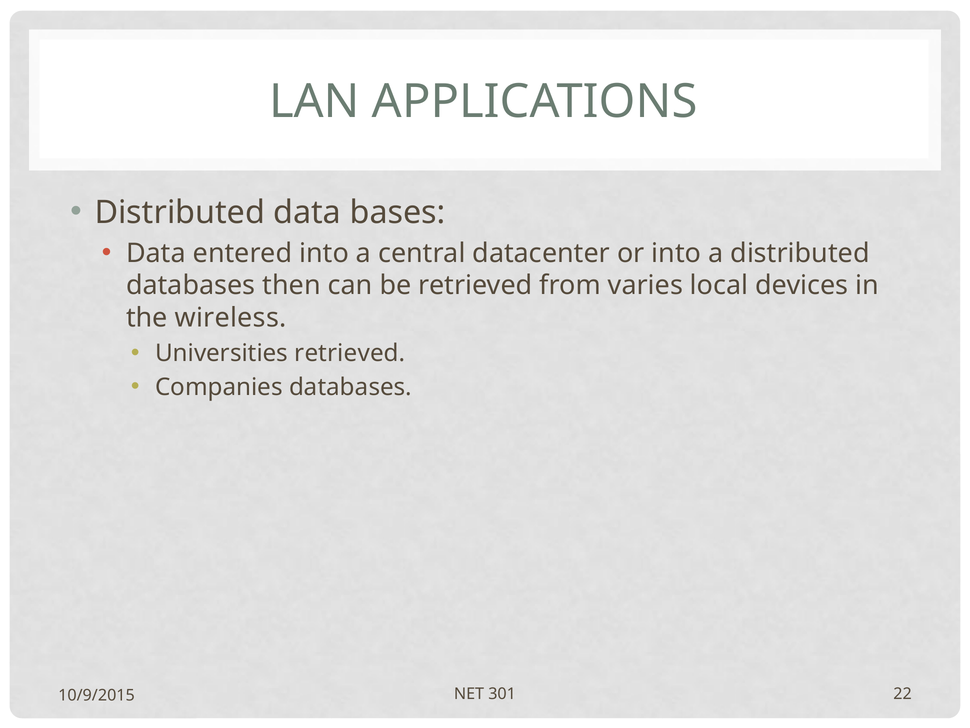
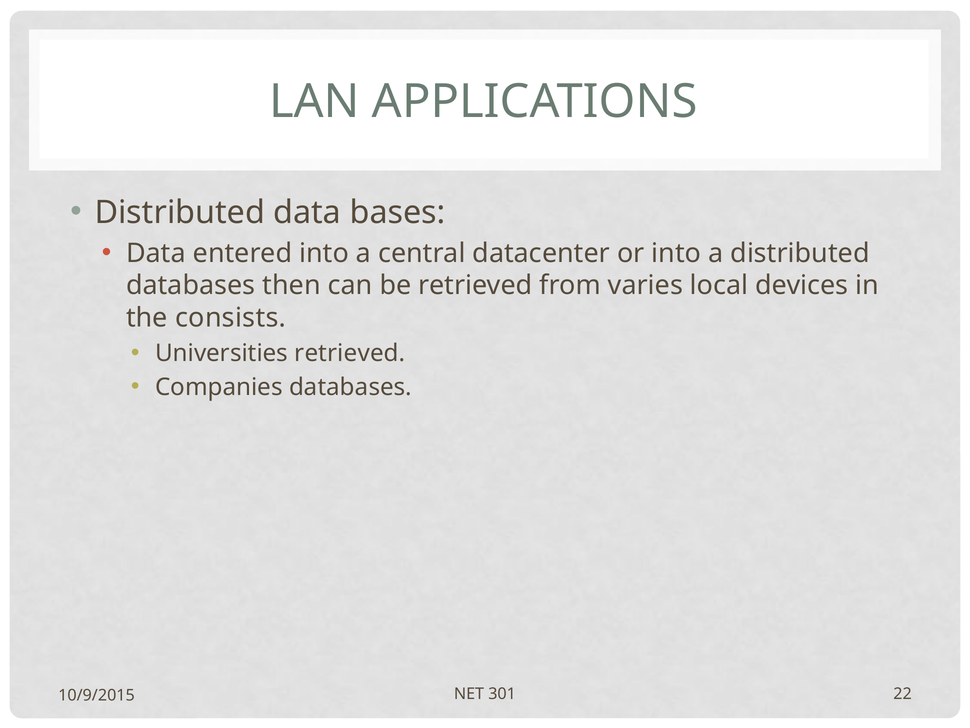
wireless: wireless -> consists
